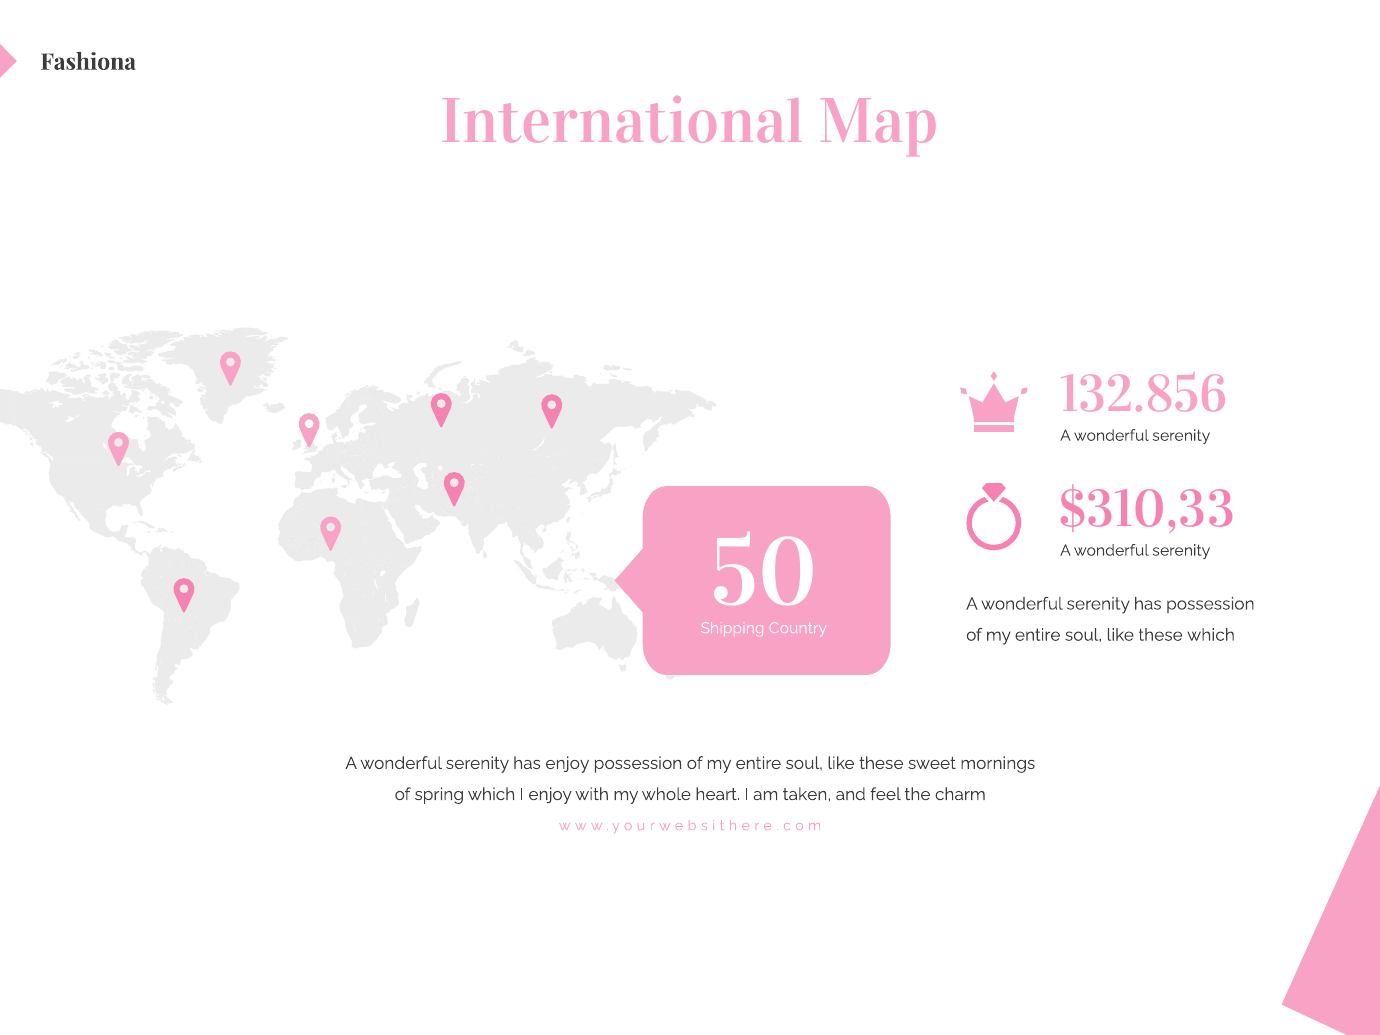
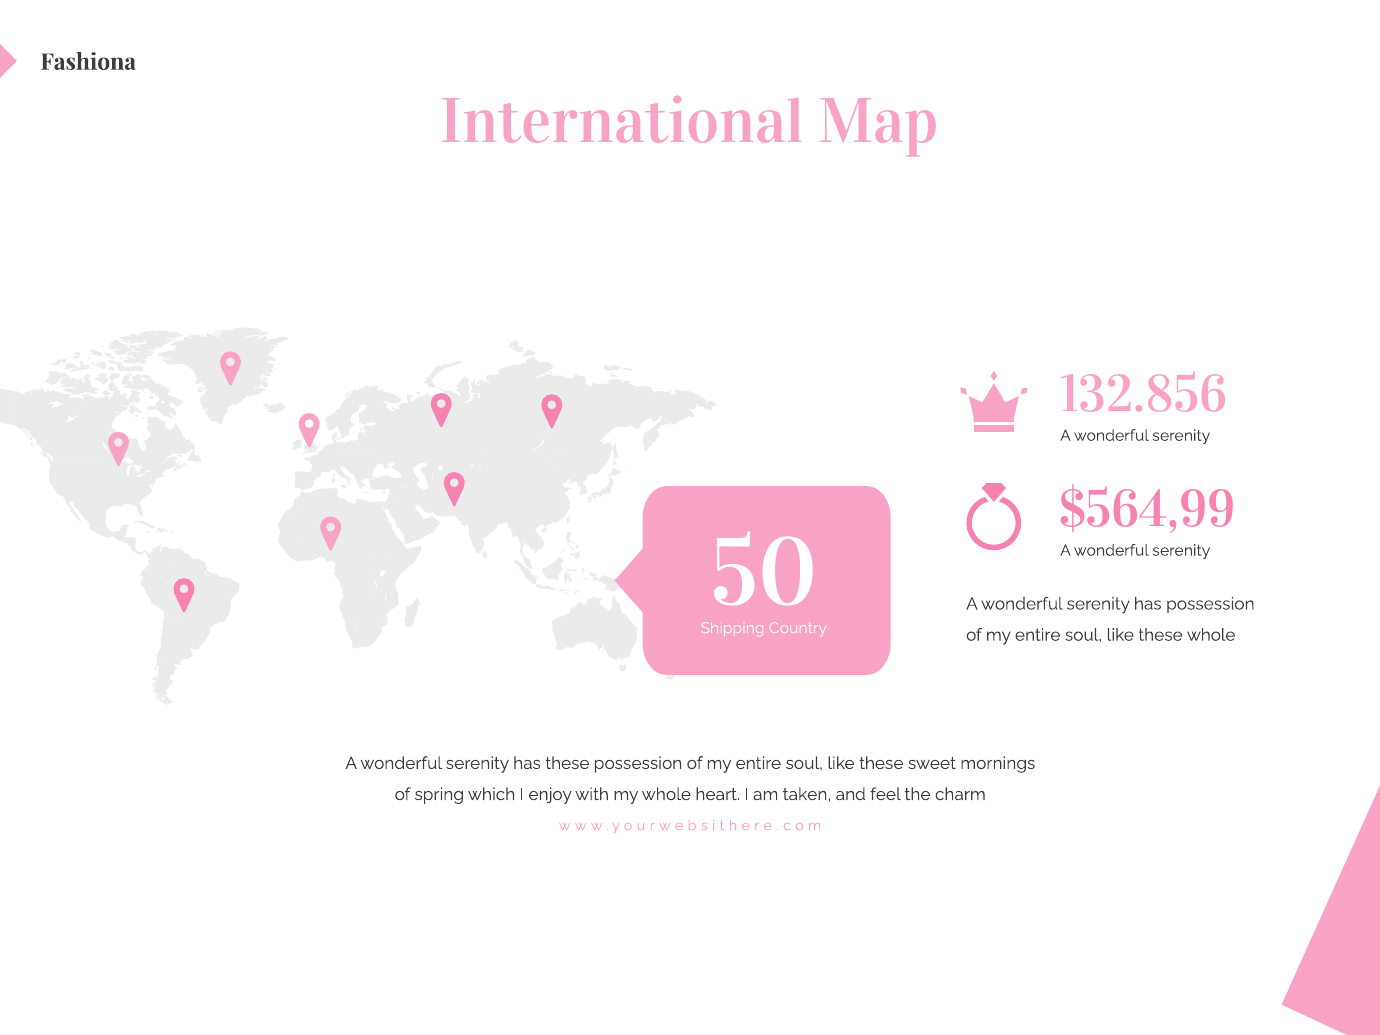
$310,33: $310,33 -> $564,99
these which: which -> whole
has enjoy: enjoy -> these
